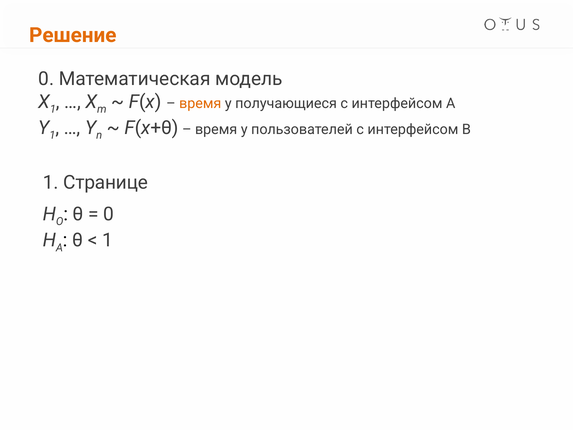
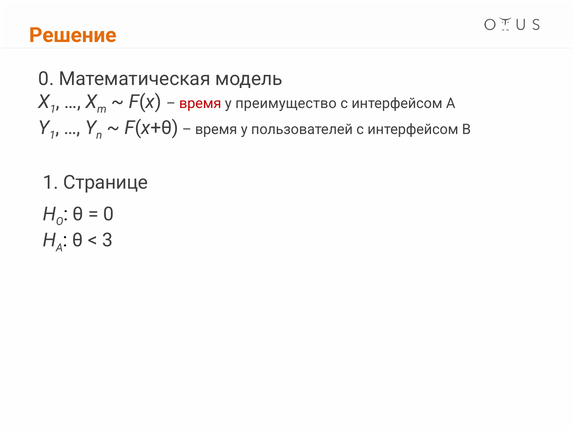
время at (200, 103) colour: orange -> red
получающиеся: получающиеся -> преимущество
1 at (107, 240): 1 -> 3
